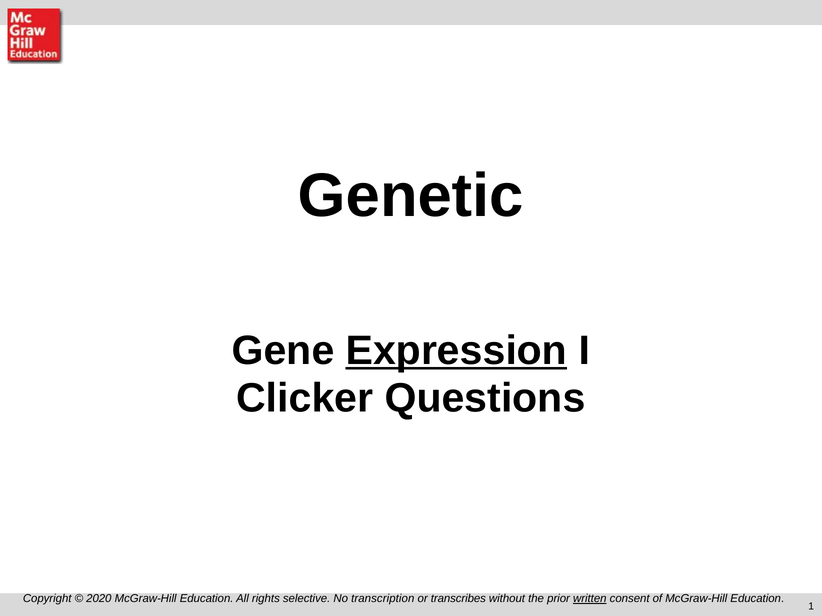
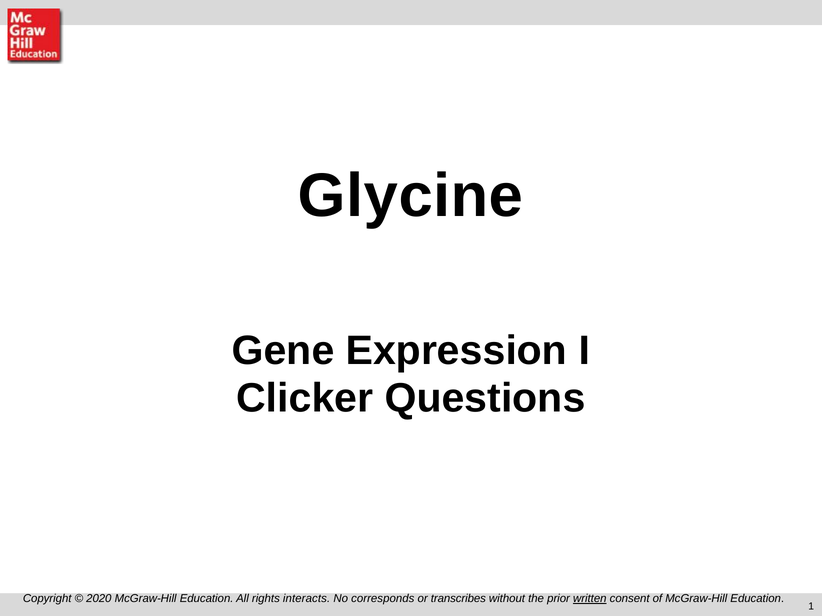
Genetic: Genetic -> Glycine
Expression underline: present -> none
selective: selective -> interacts
transcription: transcription -> corresponds
